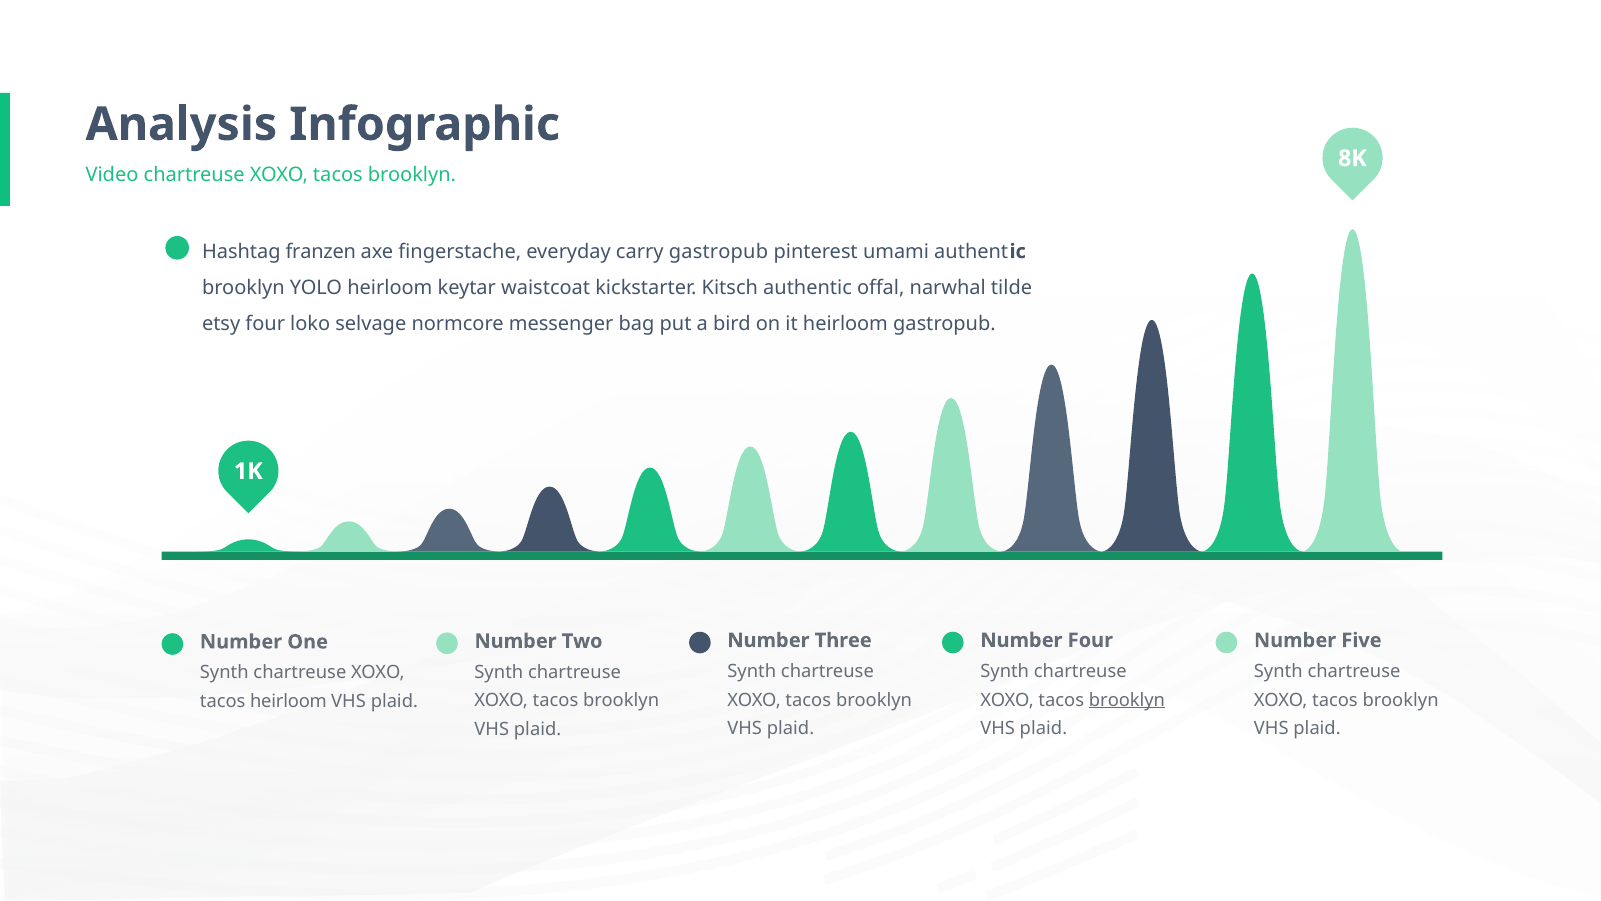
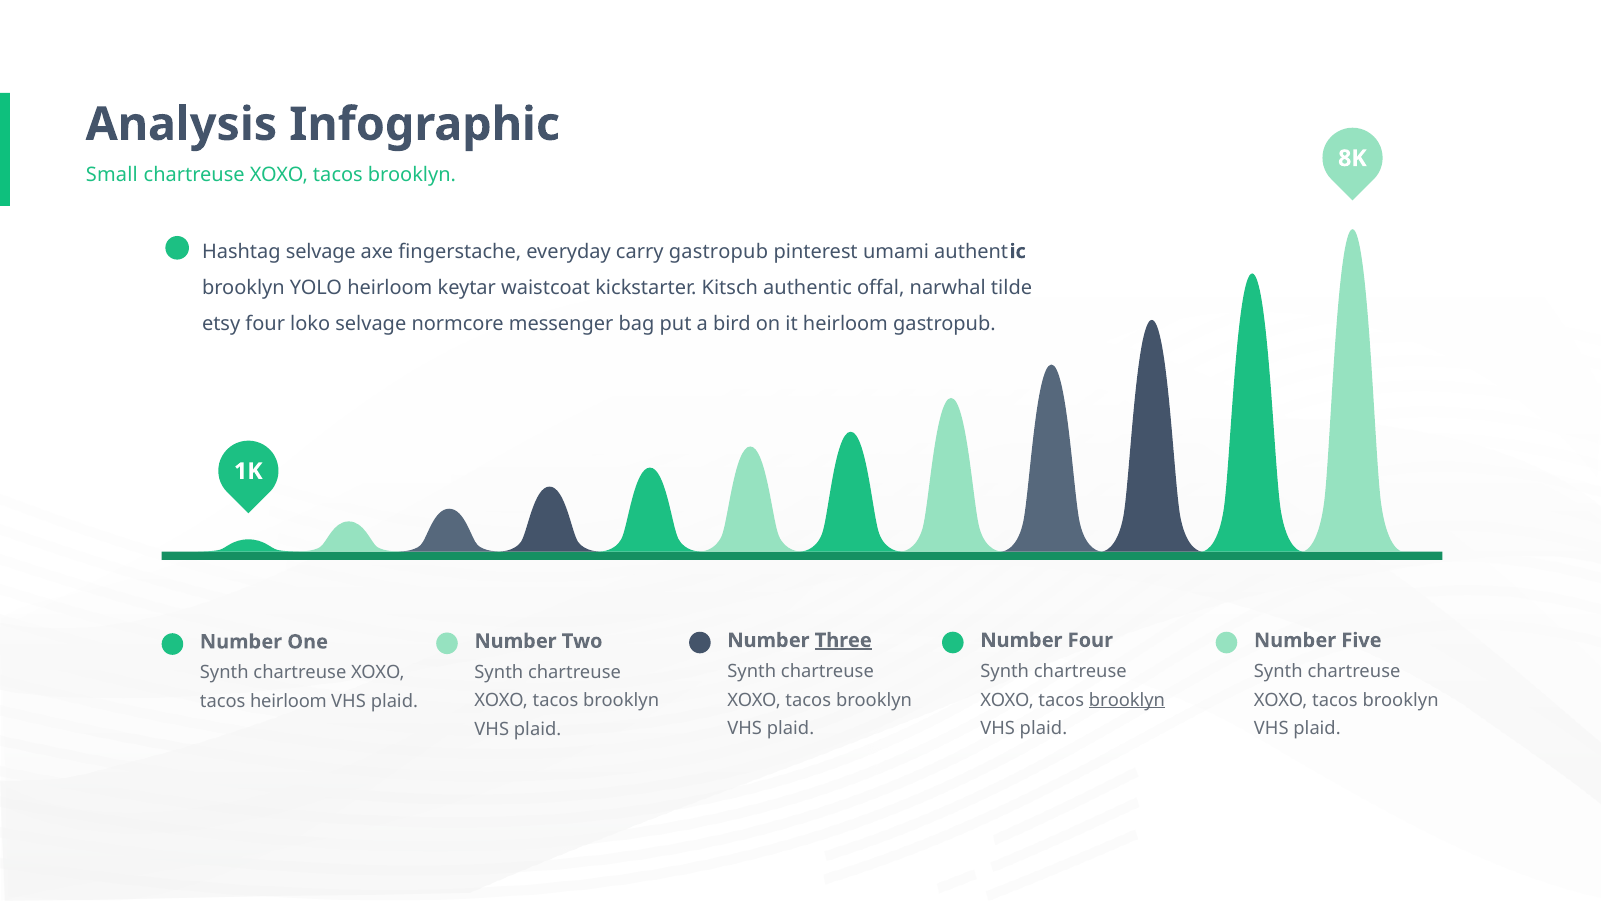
Video: Video -> Small
Hashtag franzen: franzen -> selvage
Three underline: none -> present
